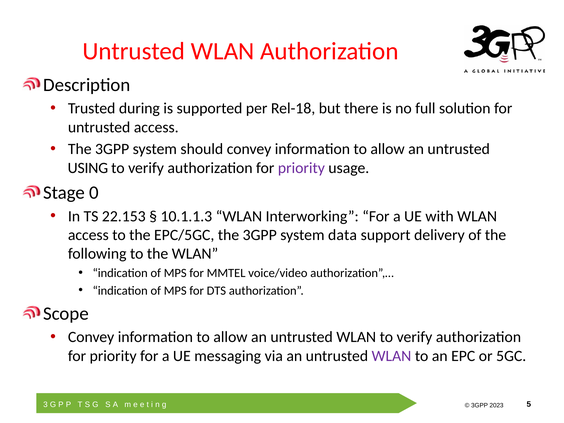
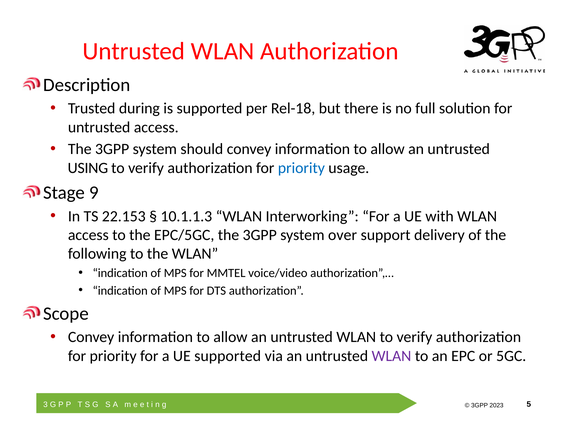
priority at (301, 168) colour: purple -> blue
0: 0 -> 9
data: data -> over
UE messaging: messaging -> supported
